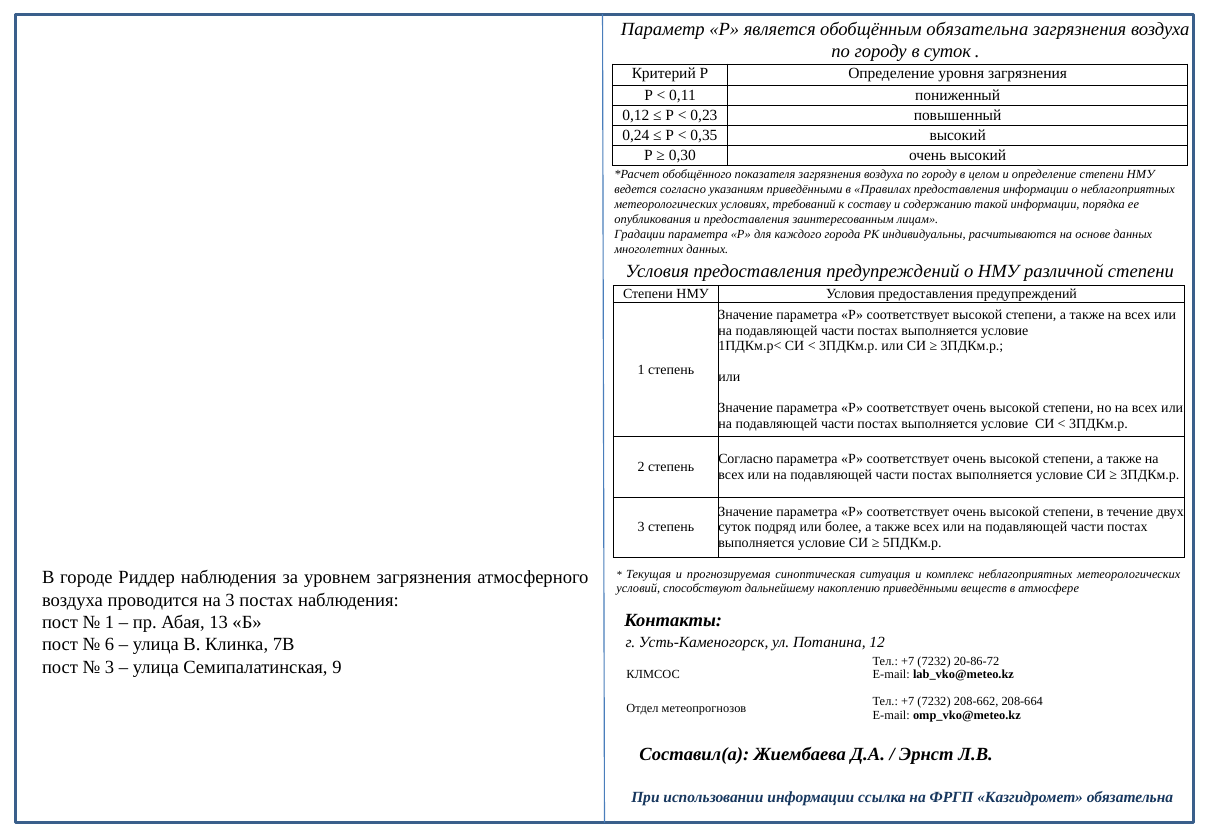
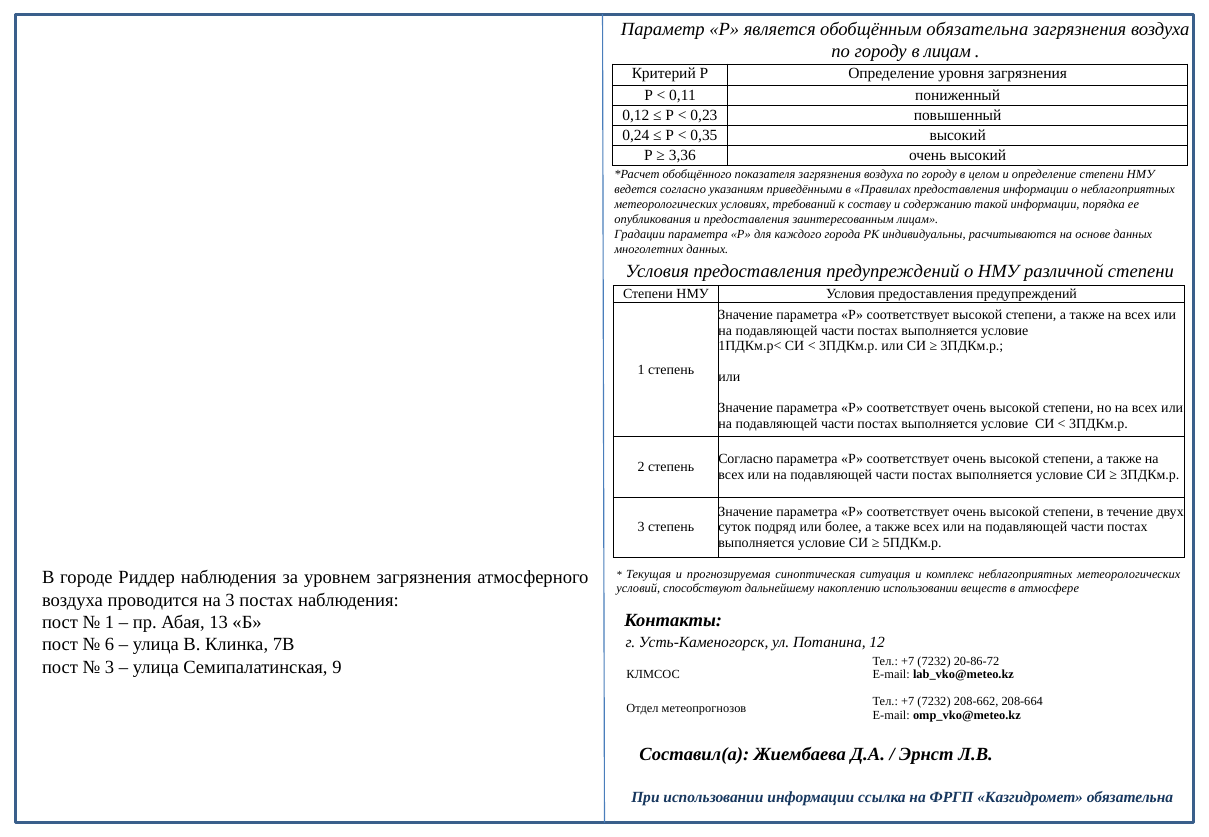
в суток: суток -> лицам
0,30: 0,30 -> 3,36
накоплению приведёнными: приведёнными -> использовании
